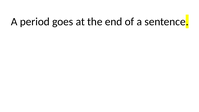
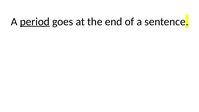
period underline: none -> present
